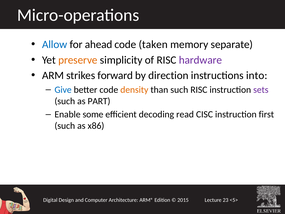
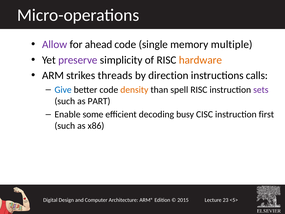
Allow colour: blue -> purple
taken: taken -> single
separate: separate -> multiple
preserve colour: orange -> purple
hardware colour: purple -> orange
forward: forward -> threads
into: into -> calls
than such: such -> spell
read: read -> busy
